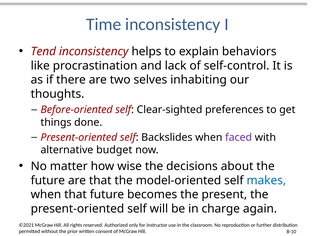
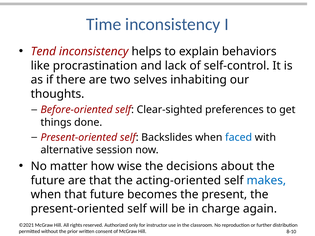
faced colour: purple -> blue
budget: budget -> session
model-oriented: model-oriented -> acting-oriented
